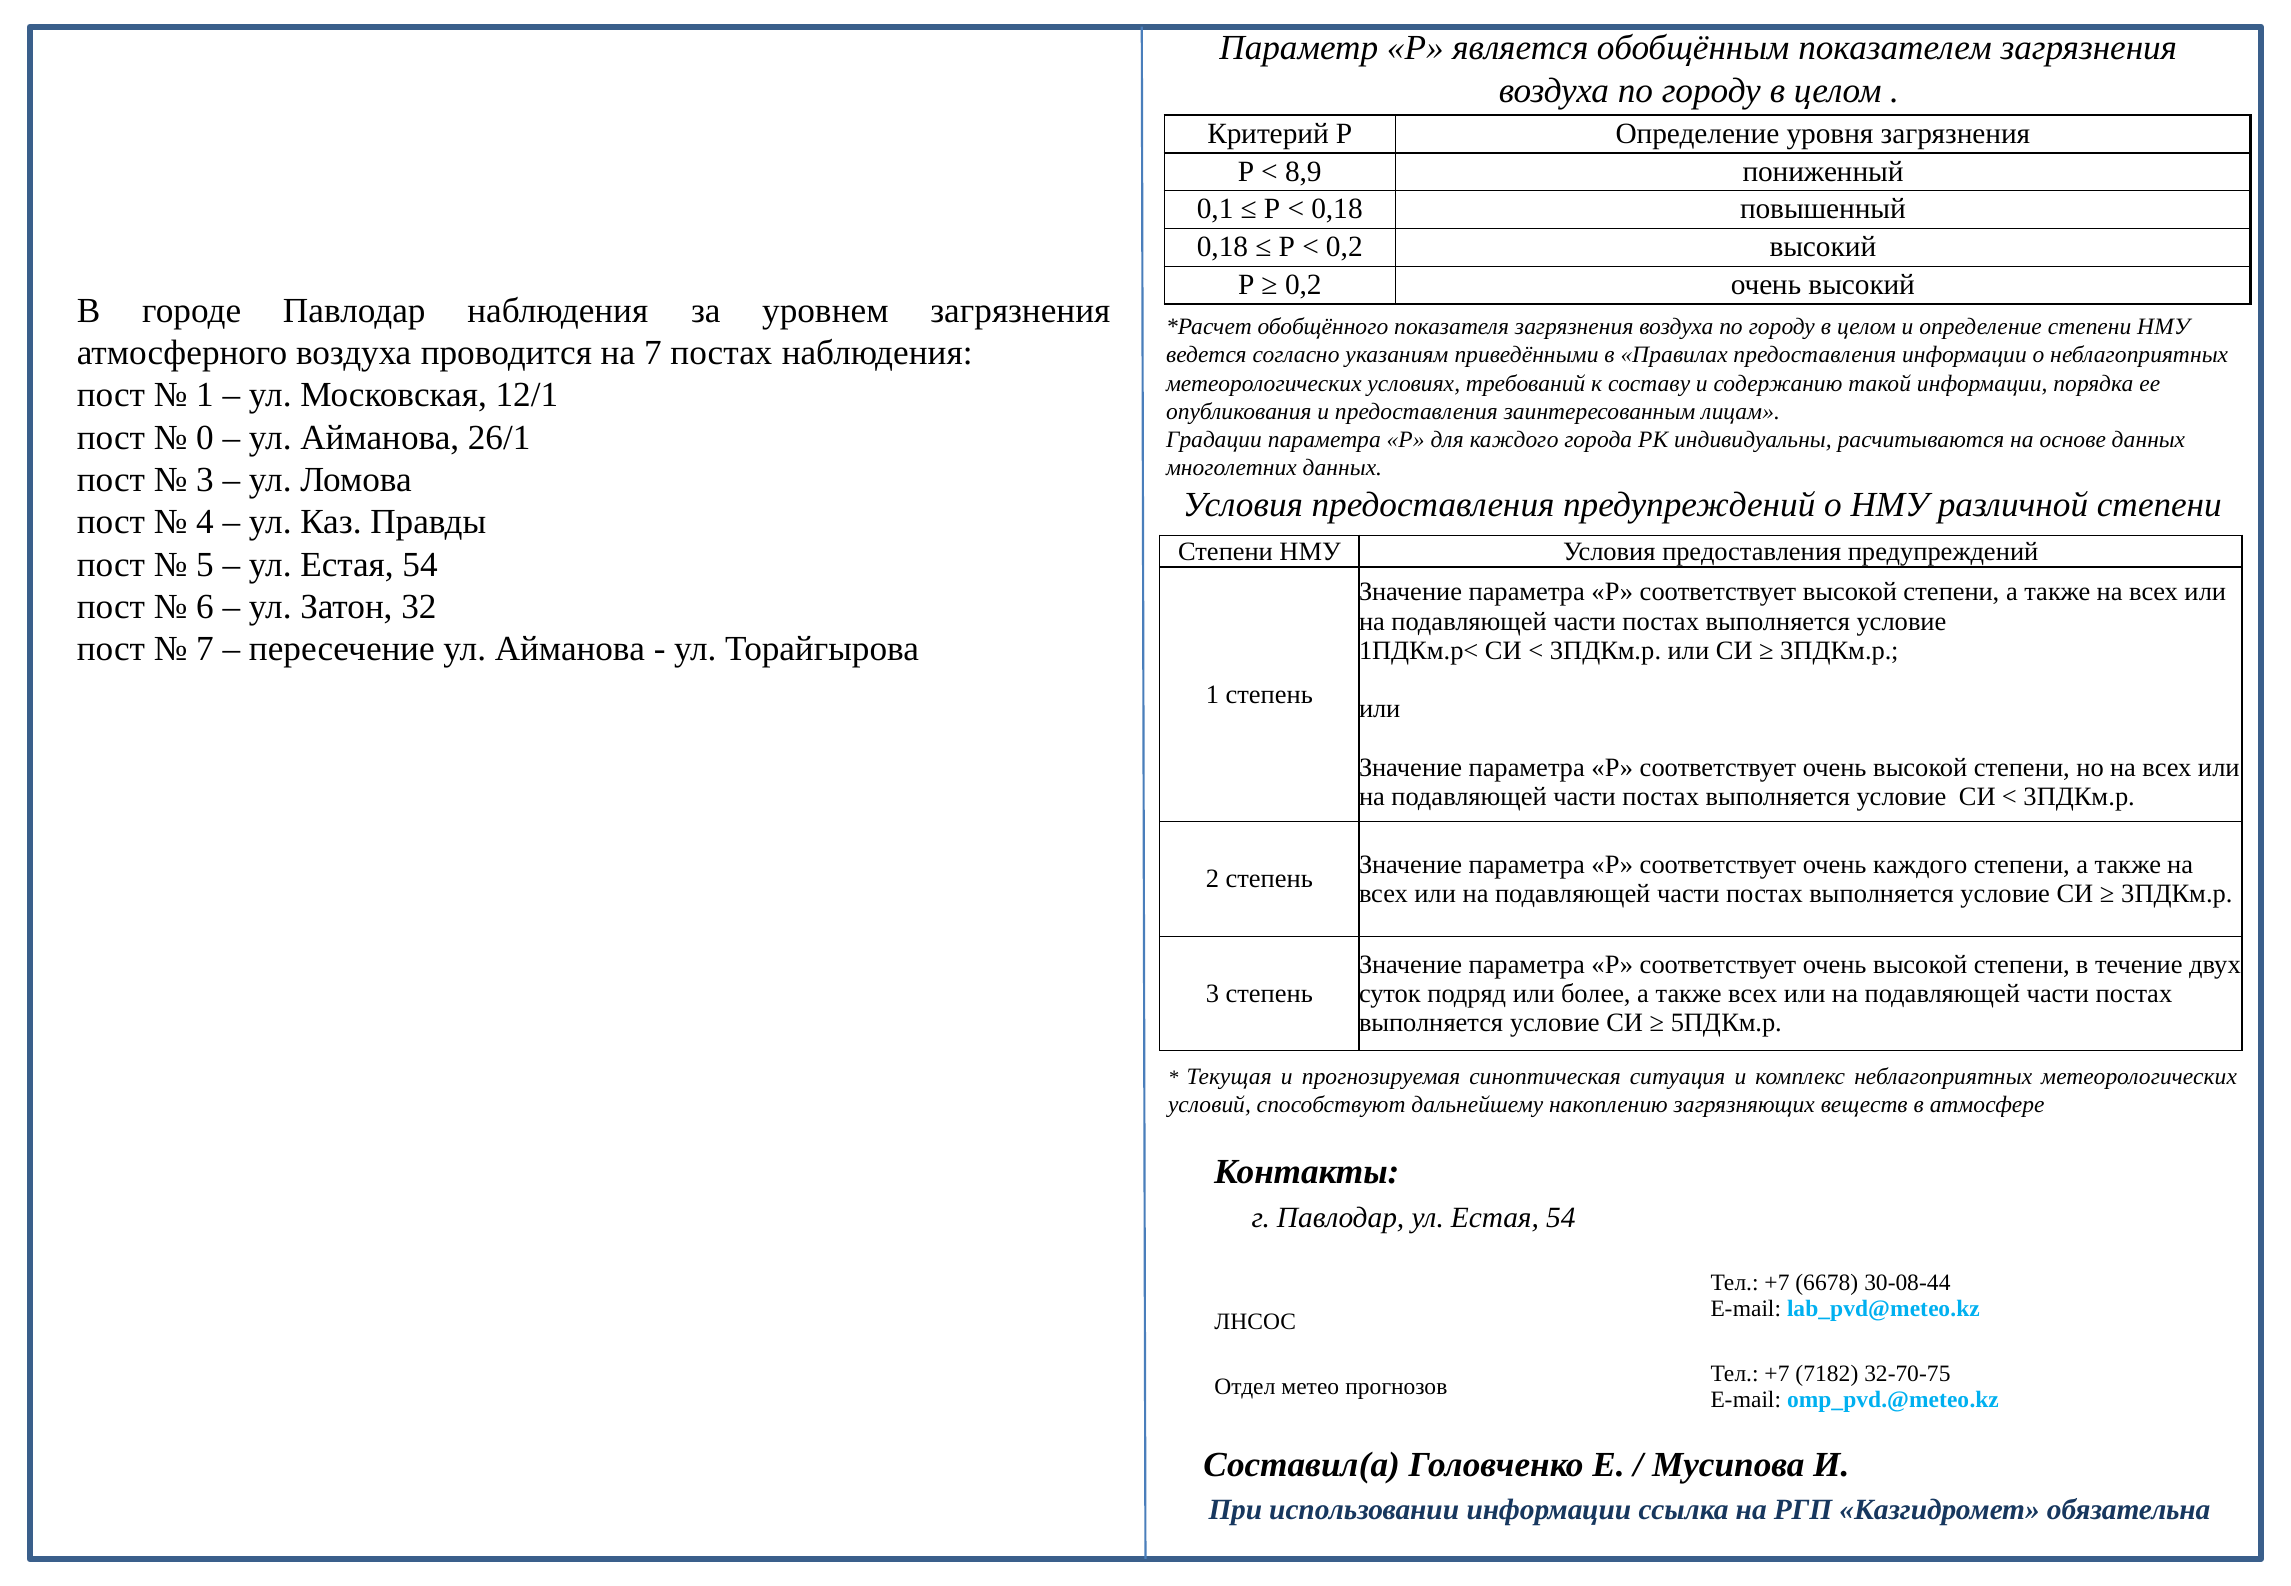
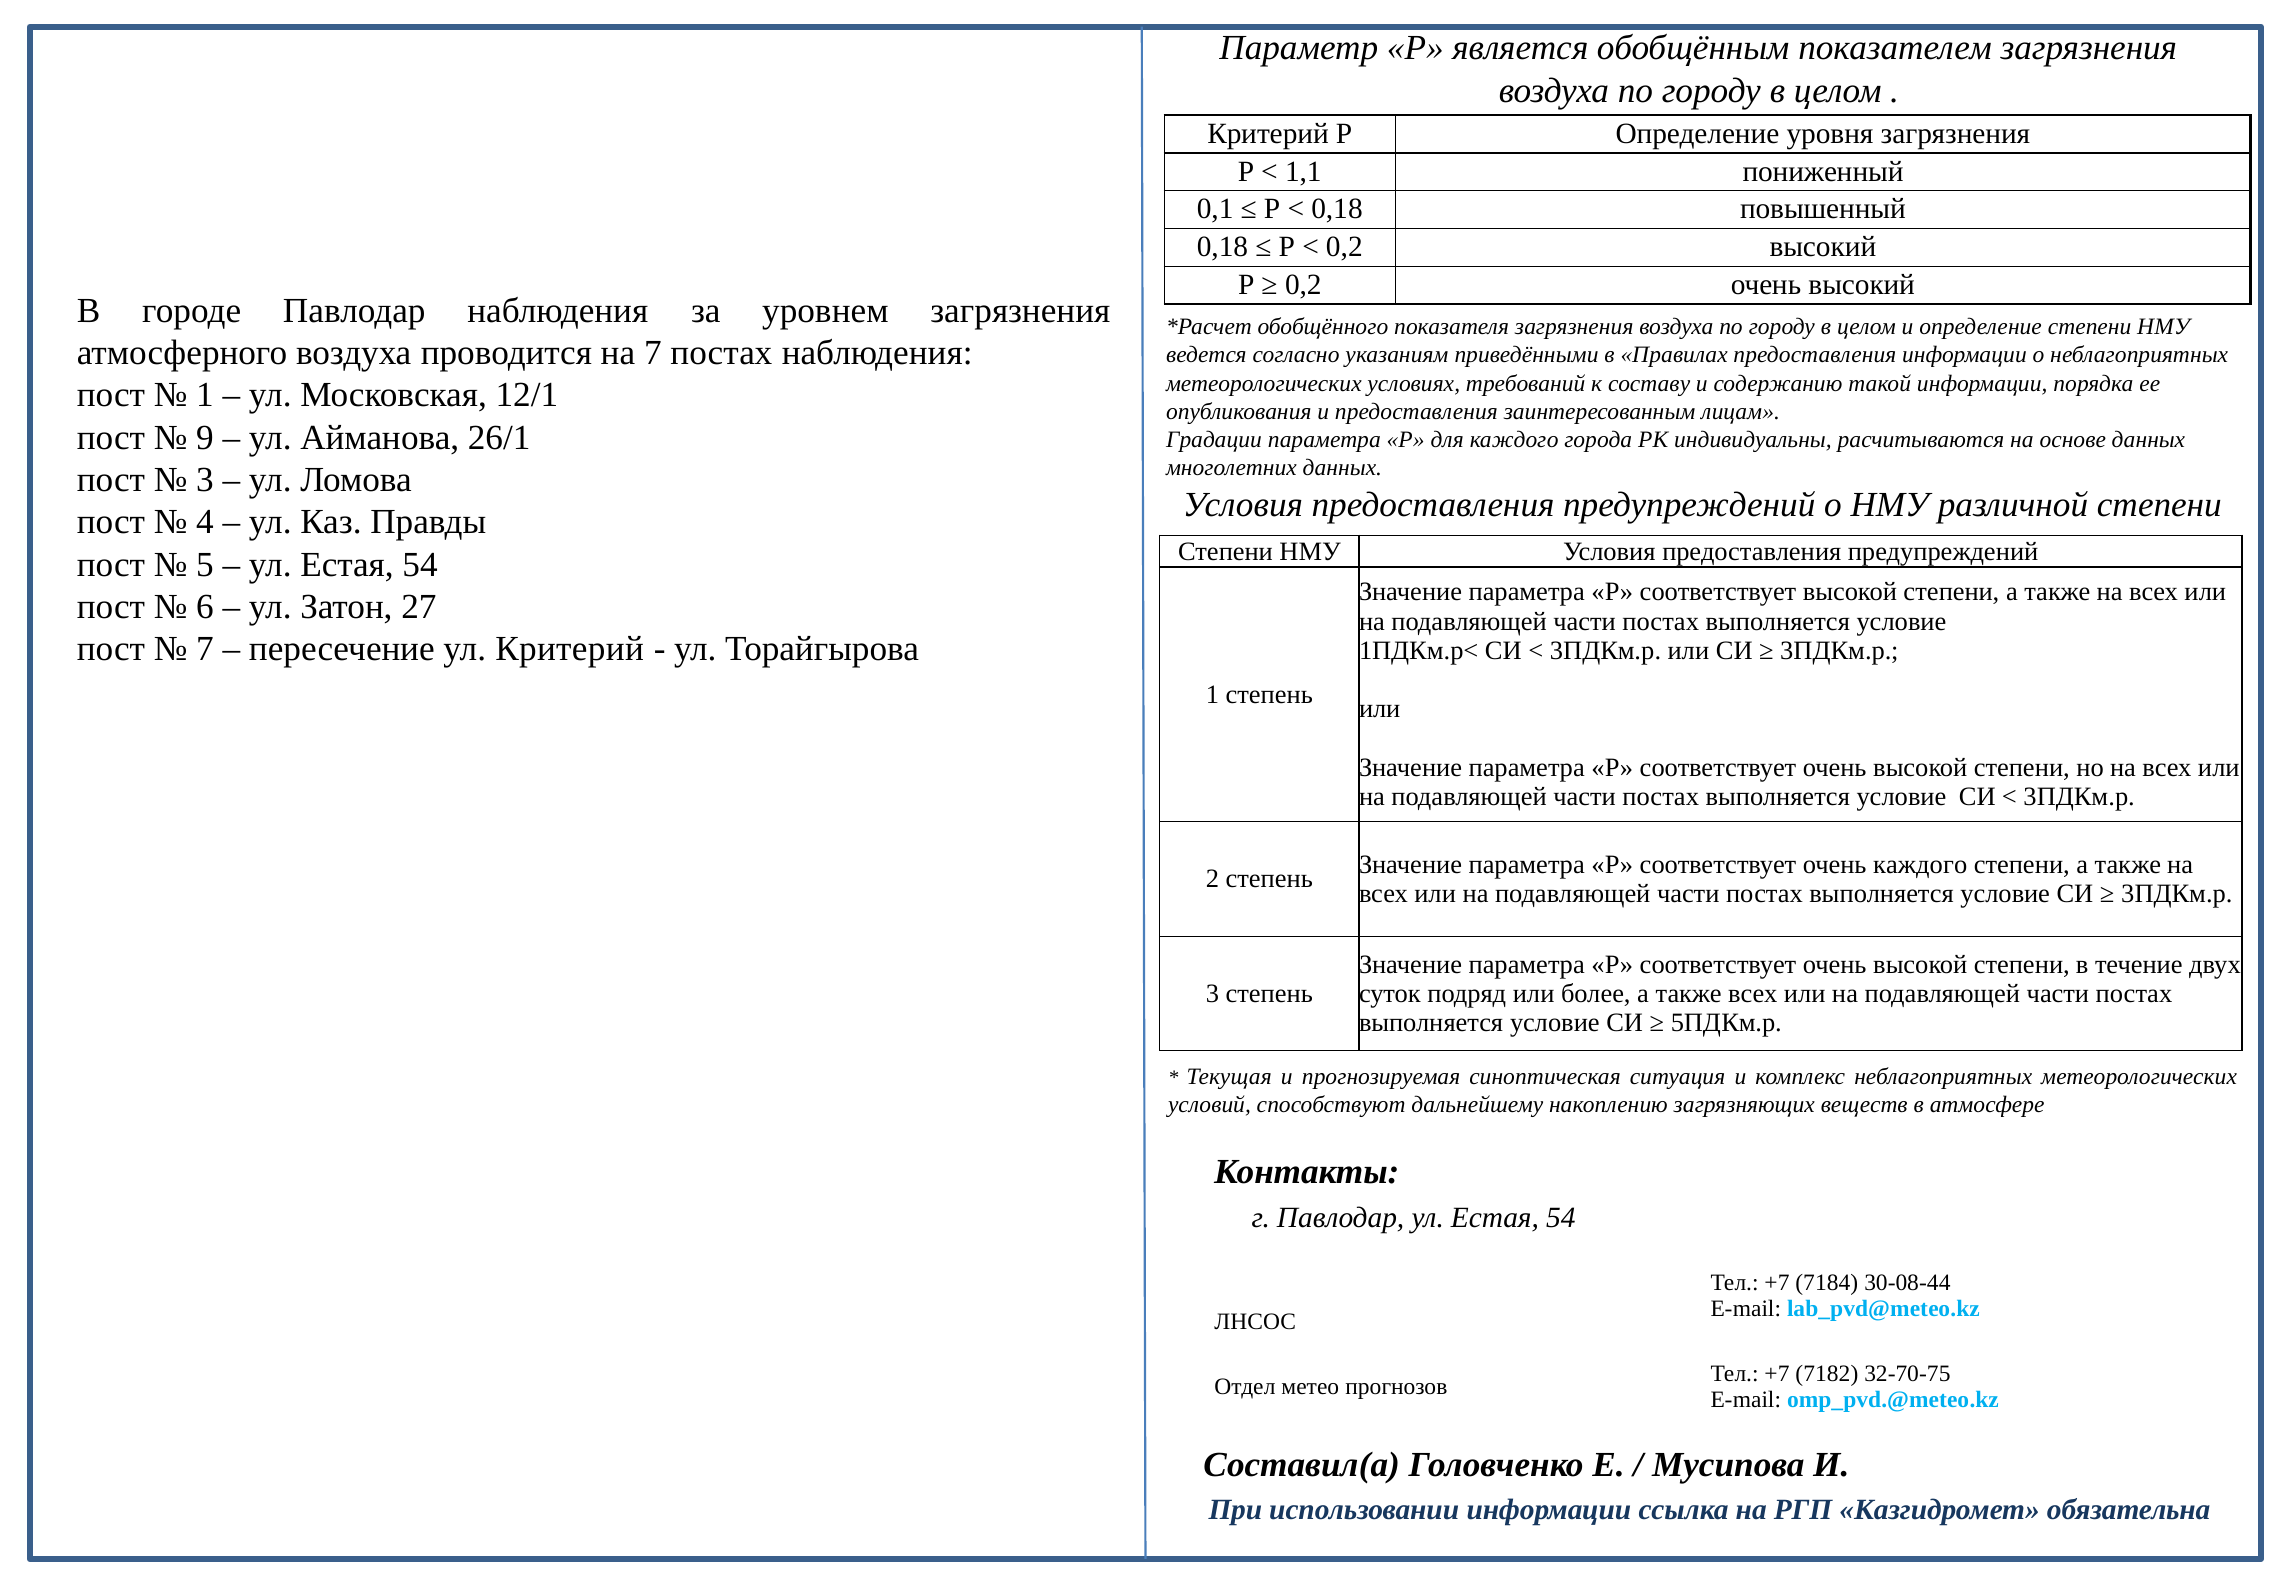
8,9: 8,9 -> 1,1
0: 0 -> 9
32: 32 -> 27
пересечение ул Айманова: Айманова -> Критерий
6678: 6678 -> 7184
